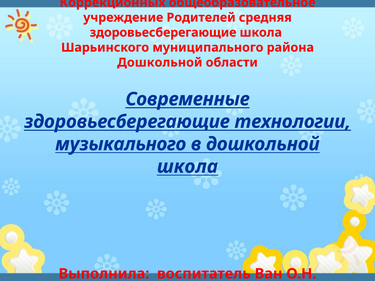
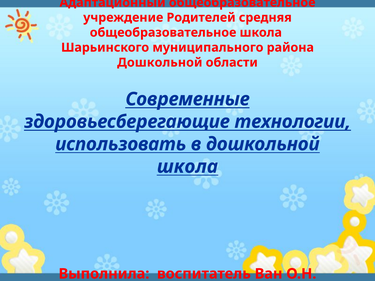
Коррекционных: Коррекционных -> Адаптационный
здоровьесберегающие at (163, 33): здоровьесберегающие -> общеобразовательное
музыкального: музыкального -> использовать
